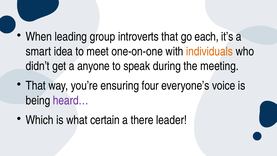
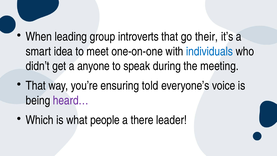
each: each -> their
individuals colour: orange -> blue
four: four -> told
certain: certain -> people
